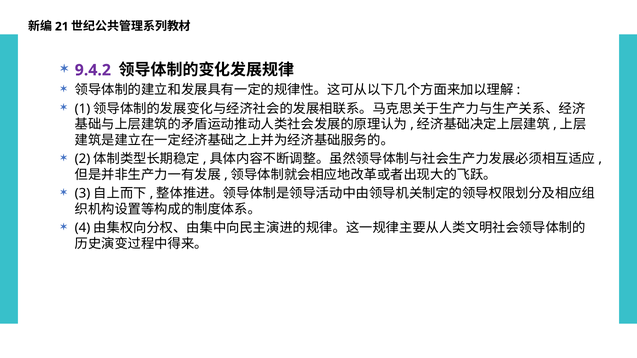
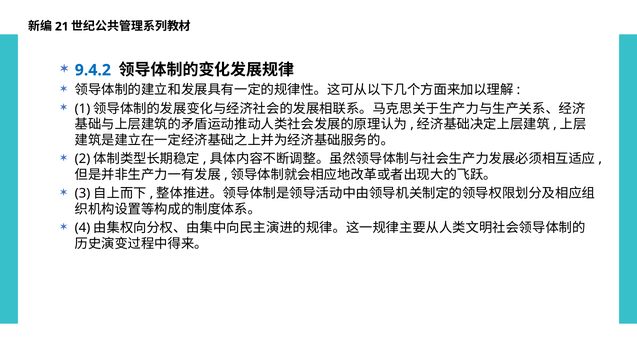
9.4.2 colour: purple -> blue
